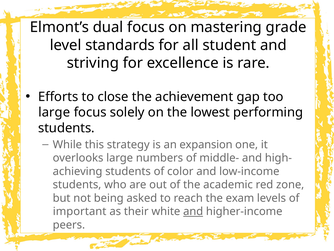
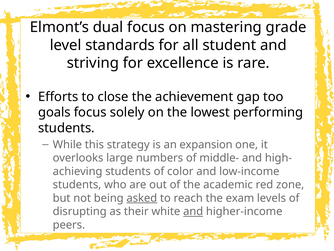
large at (54, 112): large -> goals
asked underline: none -> present
important: important -> disrupting
